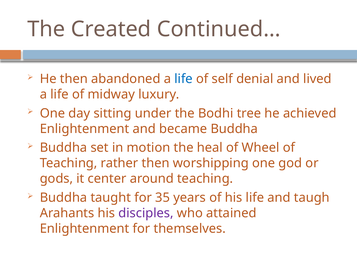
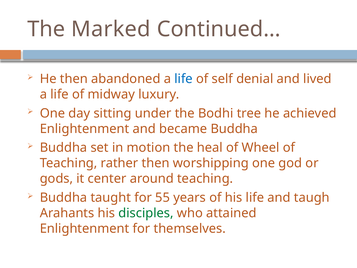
Created: Created -> Marked
35: 35 -> 55
disciples colour: purple -> green
